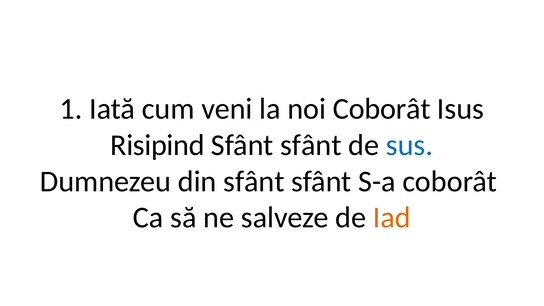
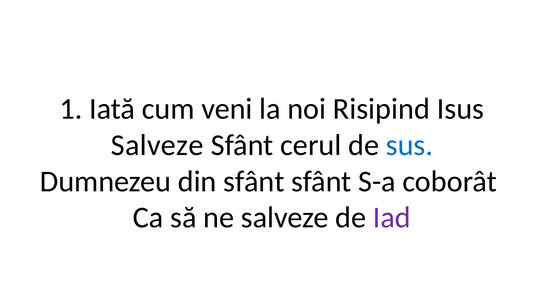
noi Coborât: Coborât -> Risipind
Risipind at (157, 145): Risipind -> Salveze
sfânt at (311, 145): sfânt -> cerul
Iad colour: orange -> purple
